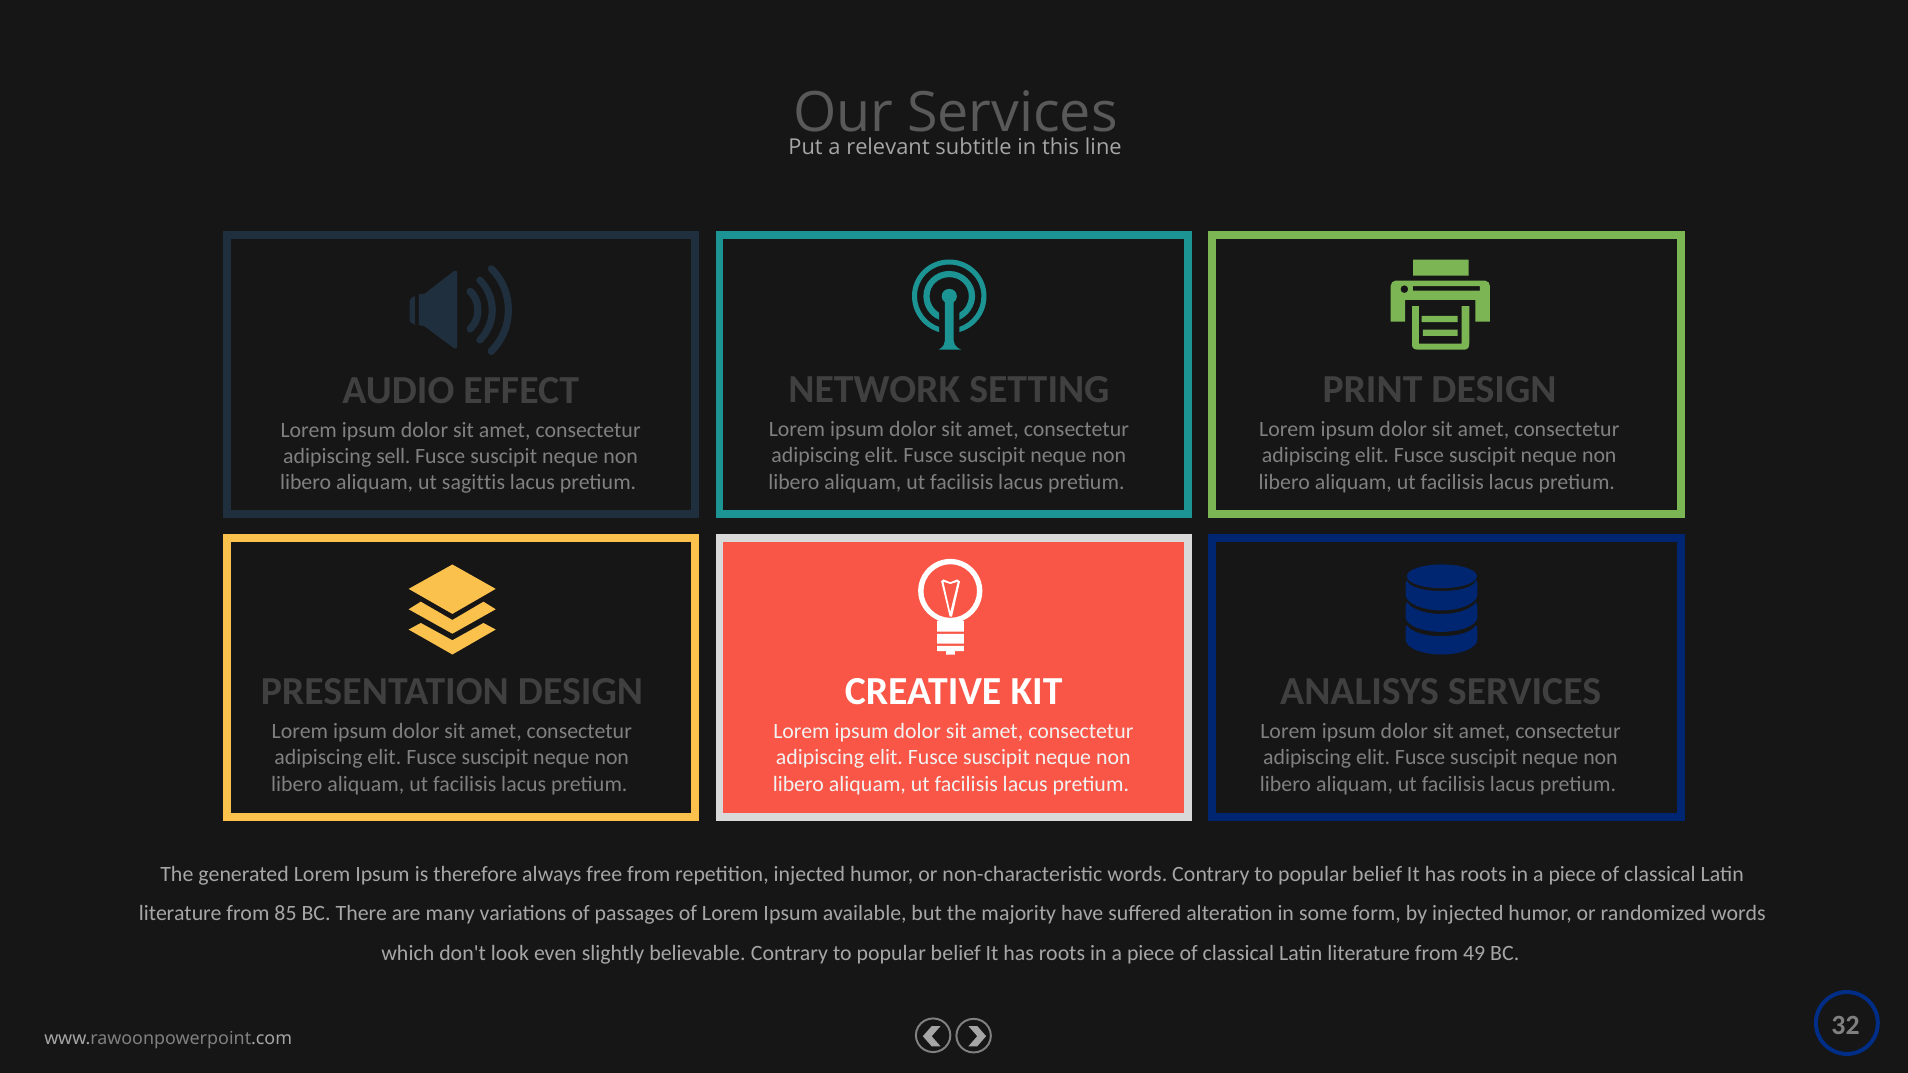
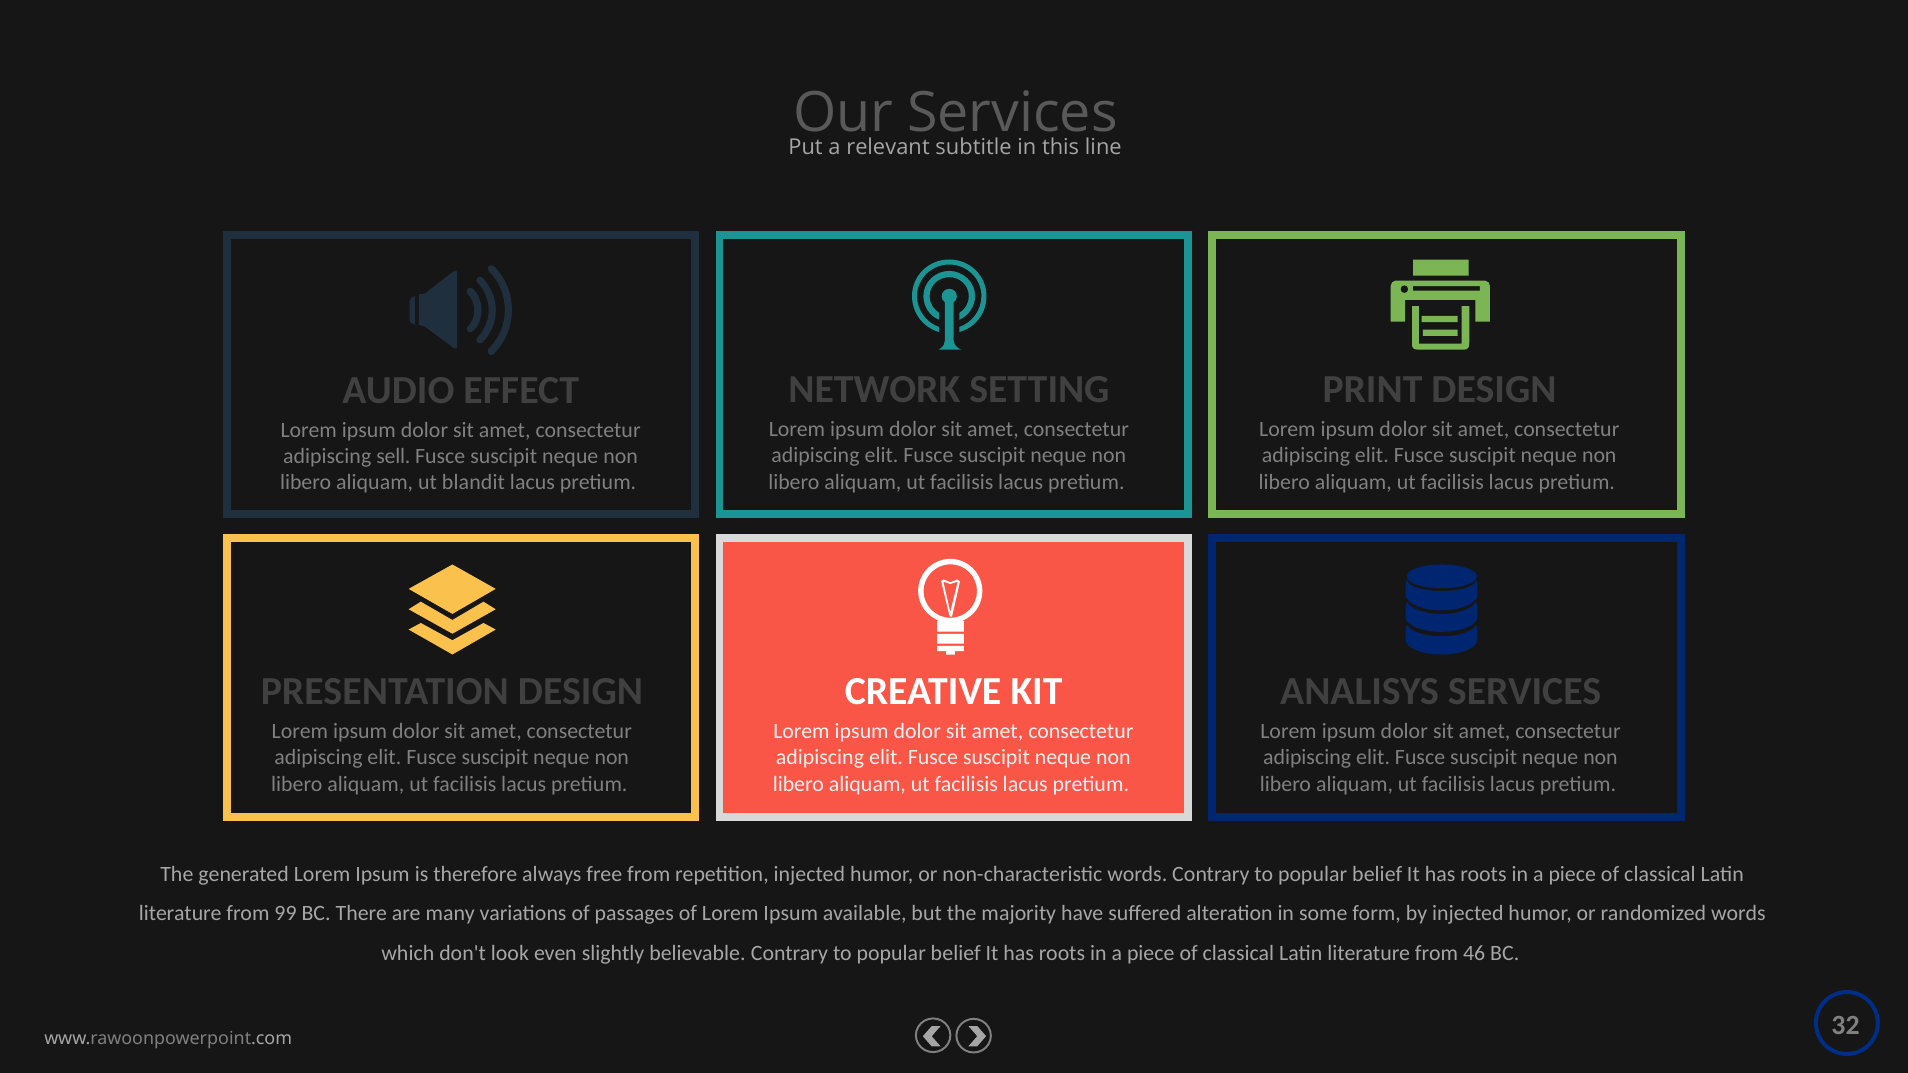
sagittis: sagittis -> blandit
85: 85 -> 99
49: 49 -> 46
